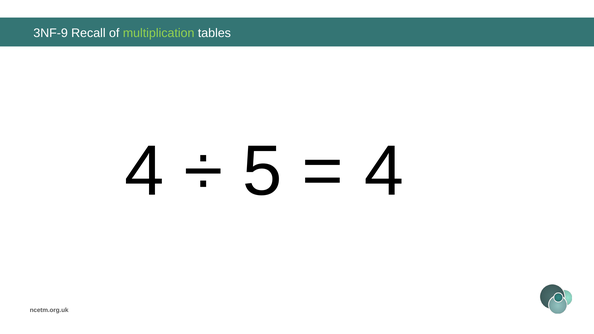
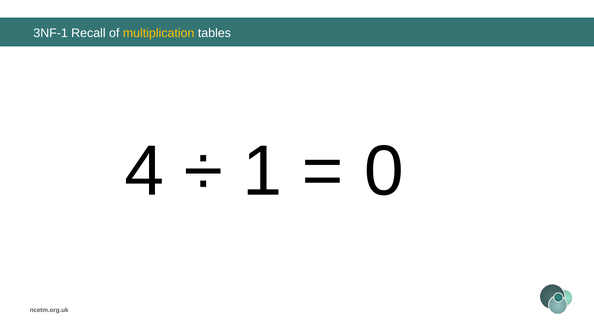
3NF-9: 3NF-9 -> 3NF-1
multiplication colour: light green -> yellow
5: 5 -> 1
4 at (384, 171): 4 -> 0
